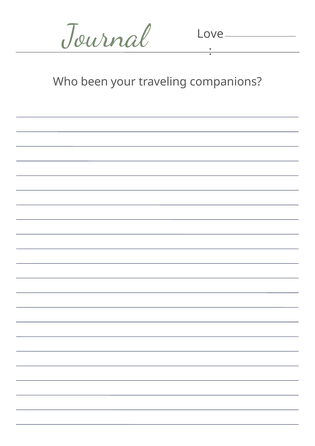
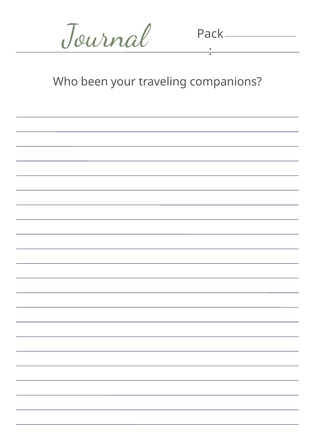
Love: Love -> Pack
